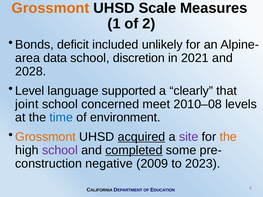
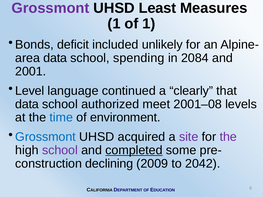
Grossmont at (50, 8) colour: orange -> purple
Scale: Scale -> Least
of 2: 2 -> 1
discretion: discretion -> spending
2021: 2021 -> 2084
2028: 2028 -> 2001
supported: supported -> continued
joint at (27, 104): joint -> data
concerned: concerned -> authorized
2010–08: 2010–08 -> 2001–08
Grossmont at (45, 137) colour: orange -> blue
acquired underline: present -> none
the at (228, 137) colour: orange -> purple
negative: negative -> declining
2023: 2023 -> 2042
